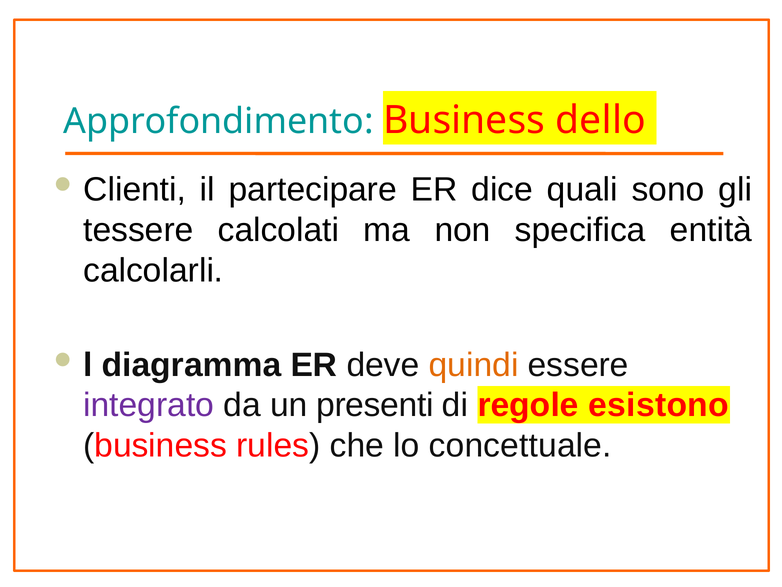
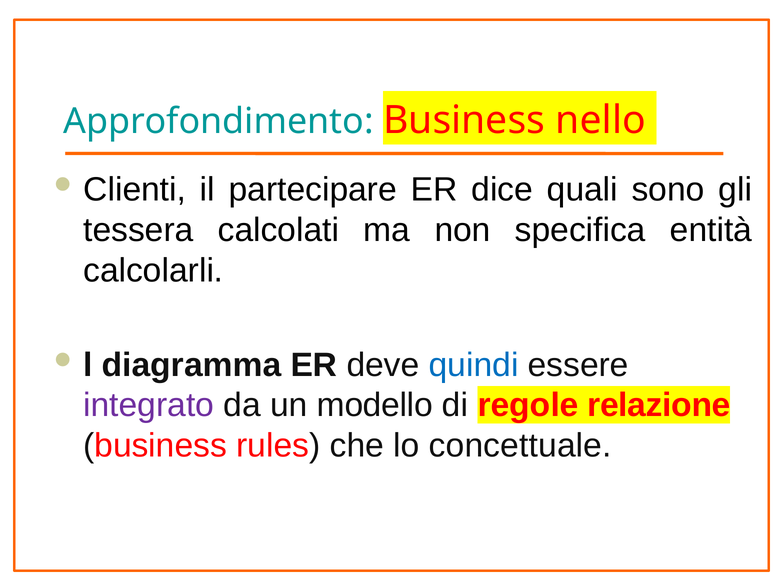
dello: dello -> nello
tessere: tessere -> tessera
quindi colour: orange -> blue
presenti: presenti -> modello
esistono: esistono -> relazione
